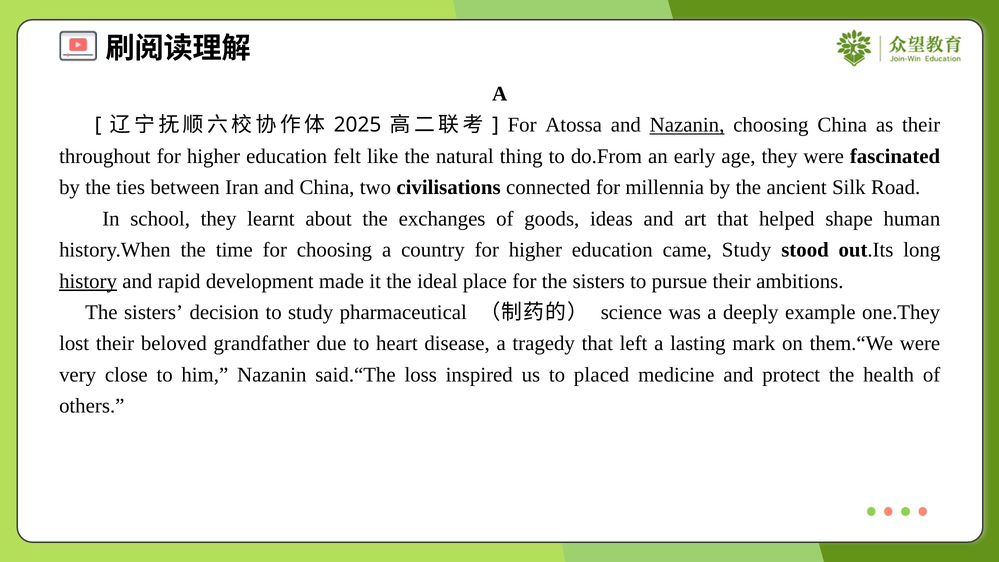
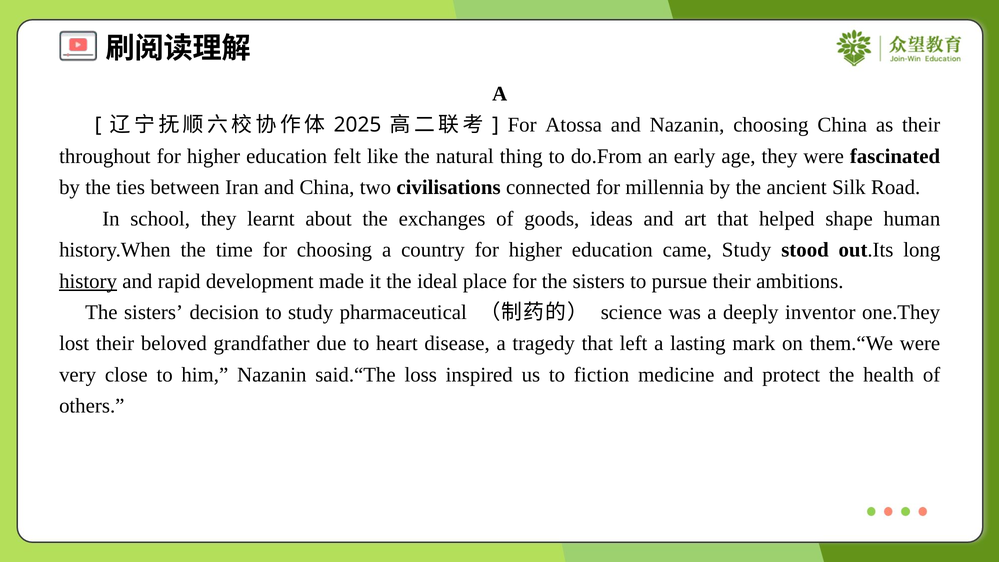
Nazanin at (687, 125) underline: present -> none
example: example -> inventor
placed: placed -> fiction
